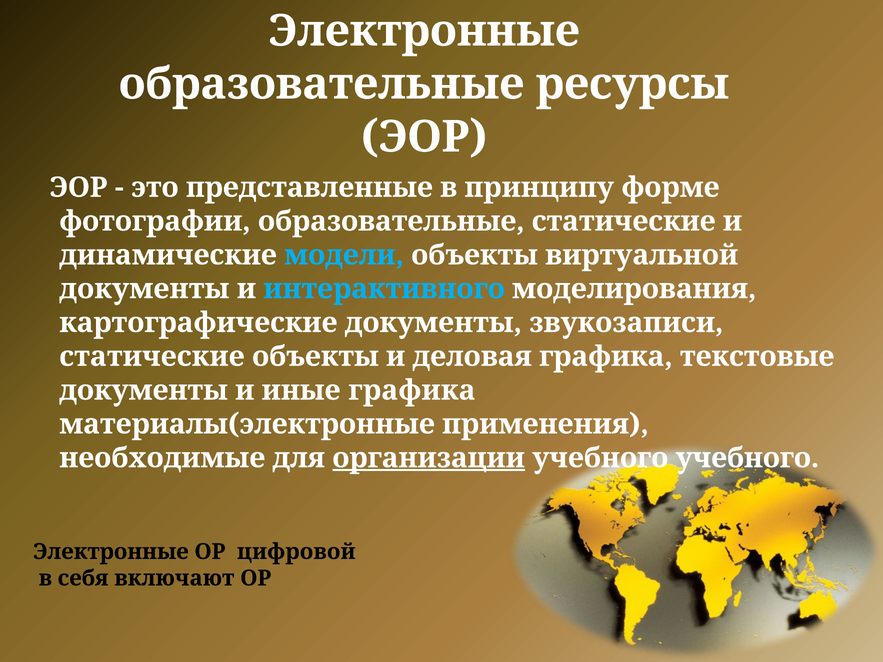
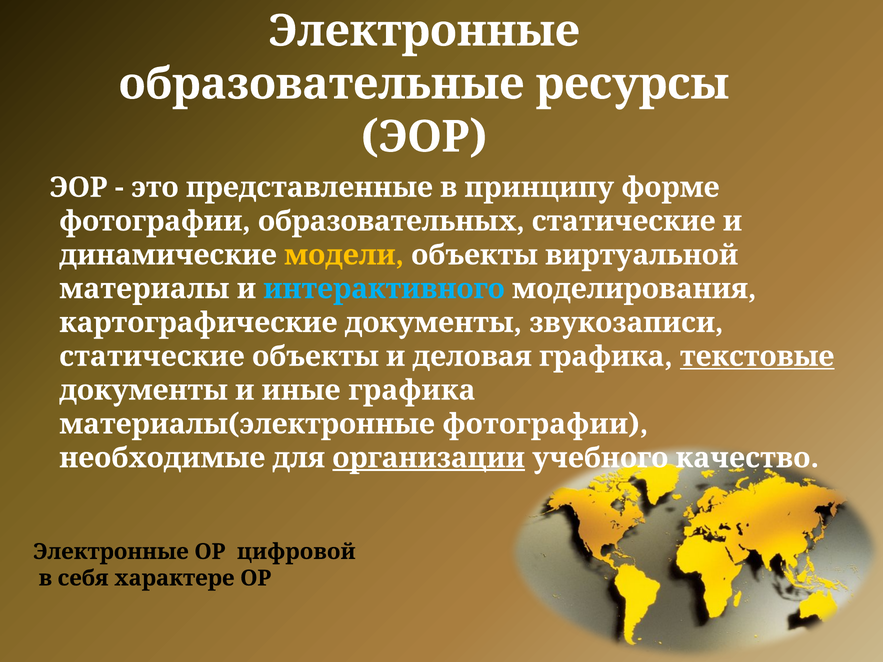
фотографии образовательные: образовательные -> образовательных
модели colour: light blue -> yellow
документы at (144, 289): документы -> материалы
текстовые underline: none -> present
материалы(электронные применения: применения -> фотографии
учебного учебного: учебного -> качество
включают: включают -> характере
